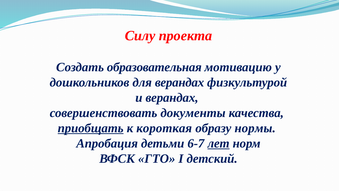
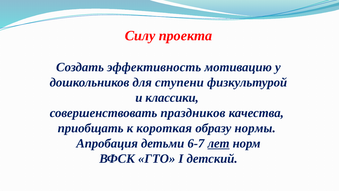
образовательная: образовательная -> эффективность
для верандах: верандах -> ступени
и верандах: верандах -> классики
документы: документы -> праздников
приобщать underline: present -> none
